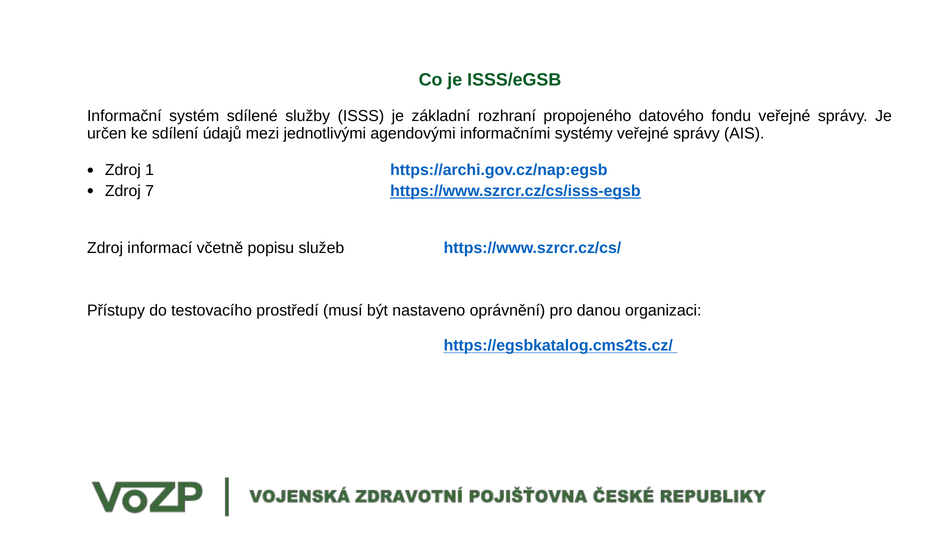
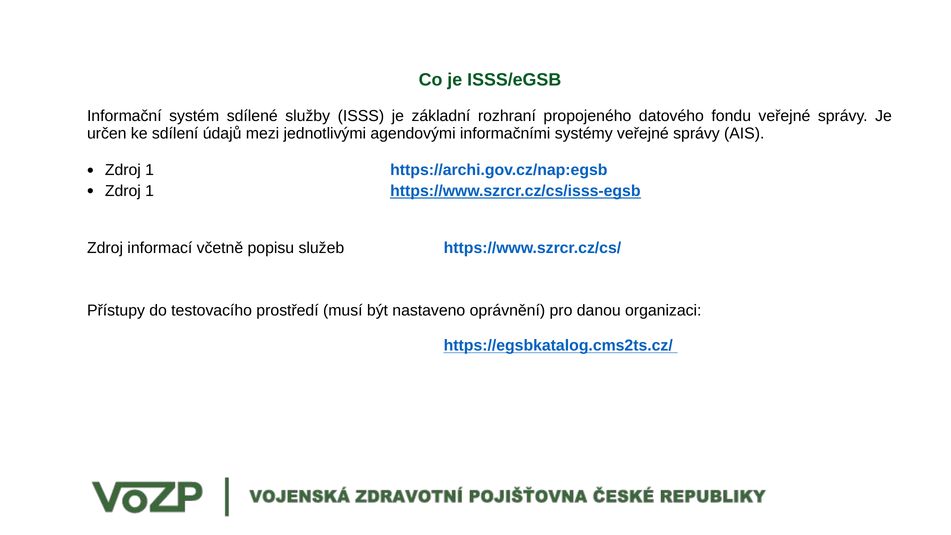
7 at (150, 191): 7 -> 1
